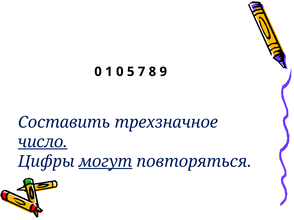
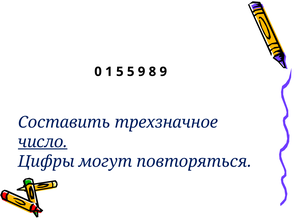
1 0: 0 -> 5
5 7: 7 -> 9
могут underline: present -> none
